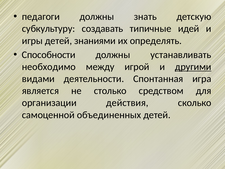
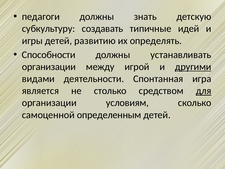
знаниями: знаниями -> развитию
необходимо at (49, 67): необходимо -> организации
для underline: none -> present
действия: действия -> условиям
объединенных: объединенных -> определенным
